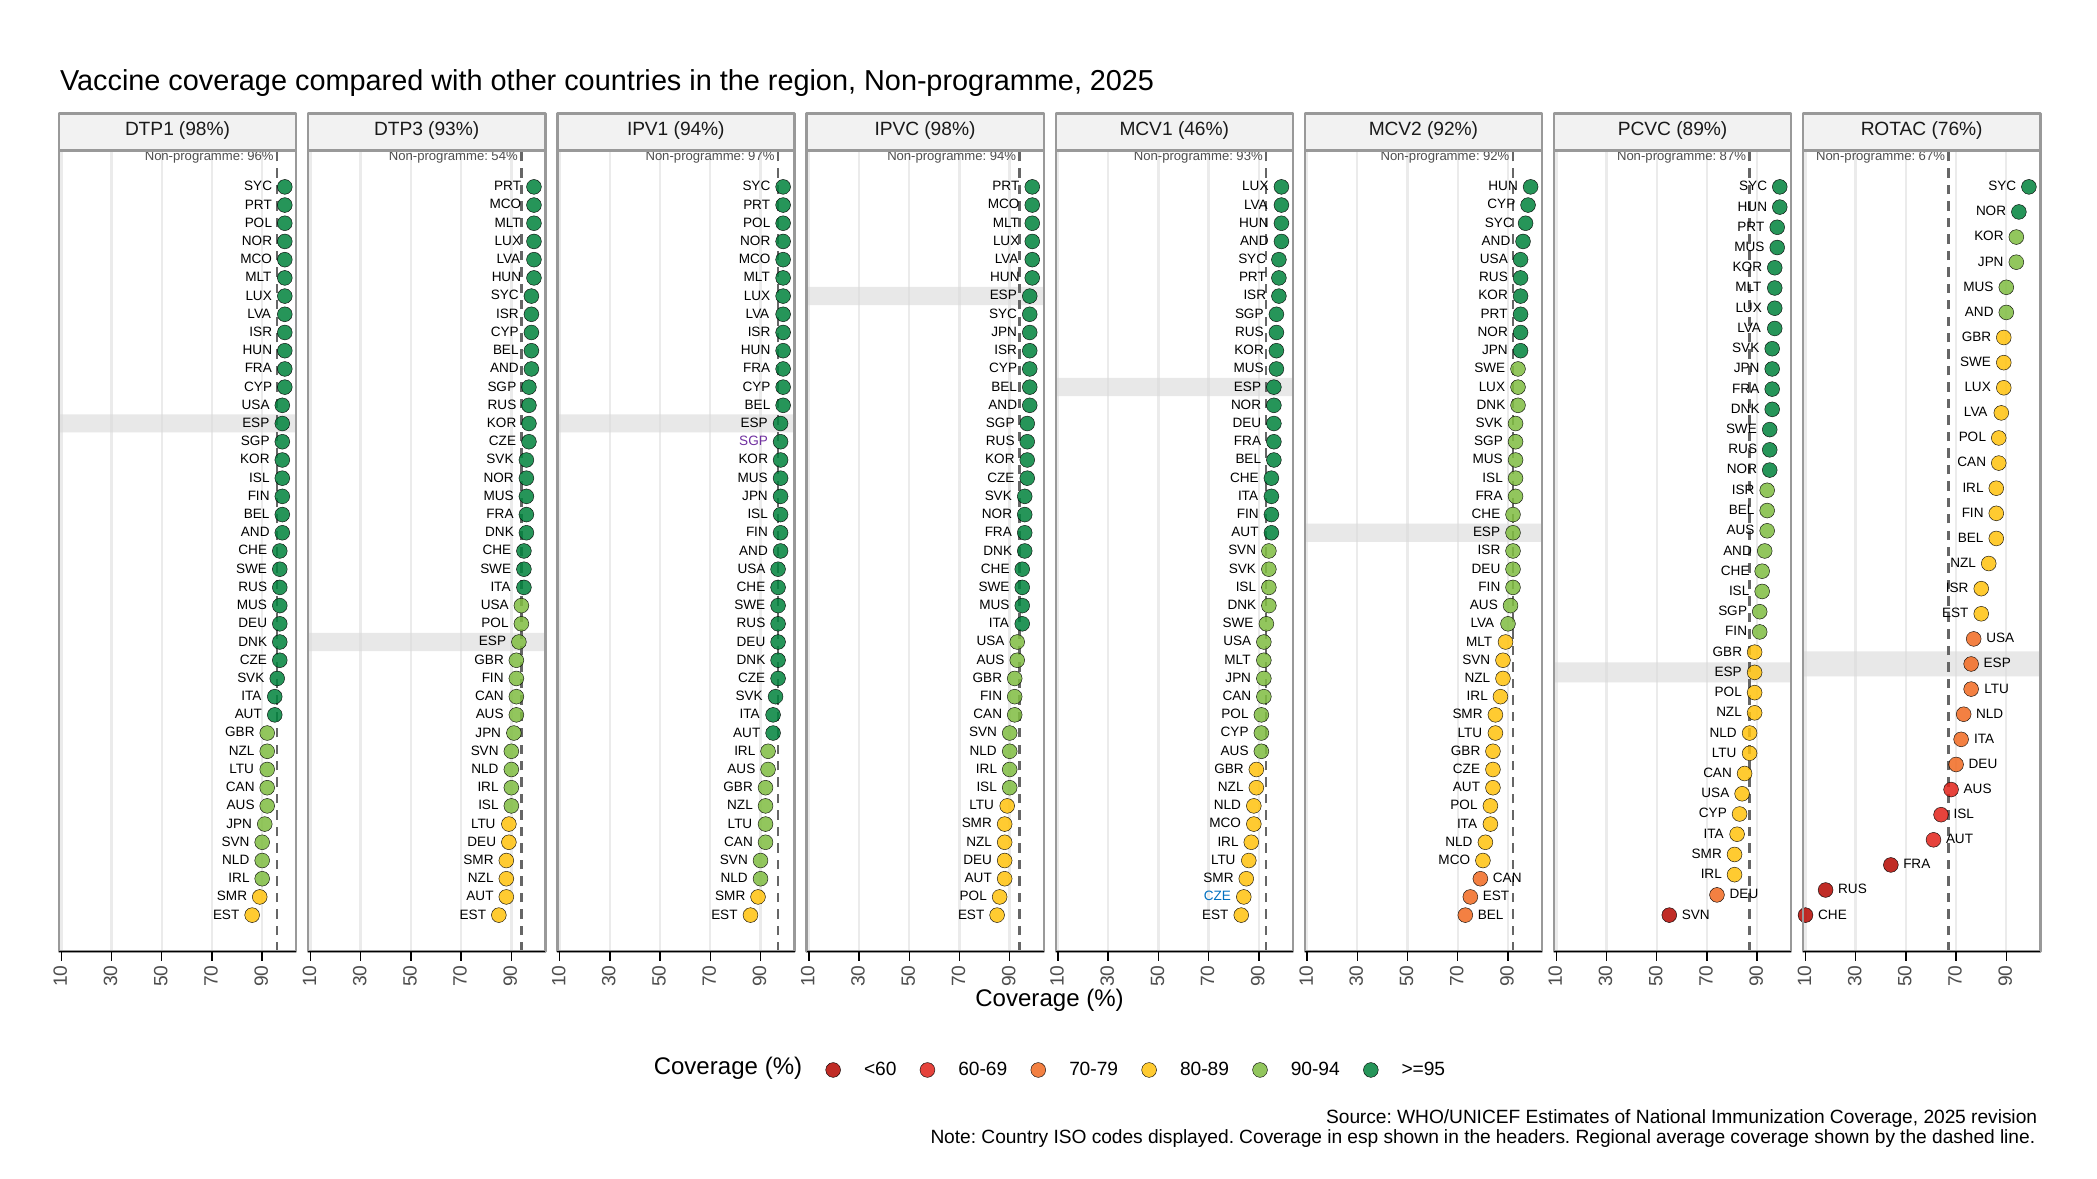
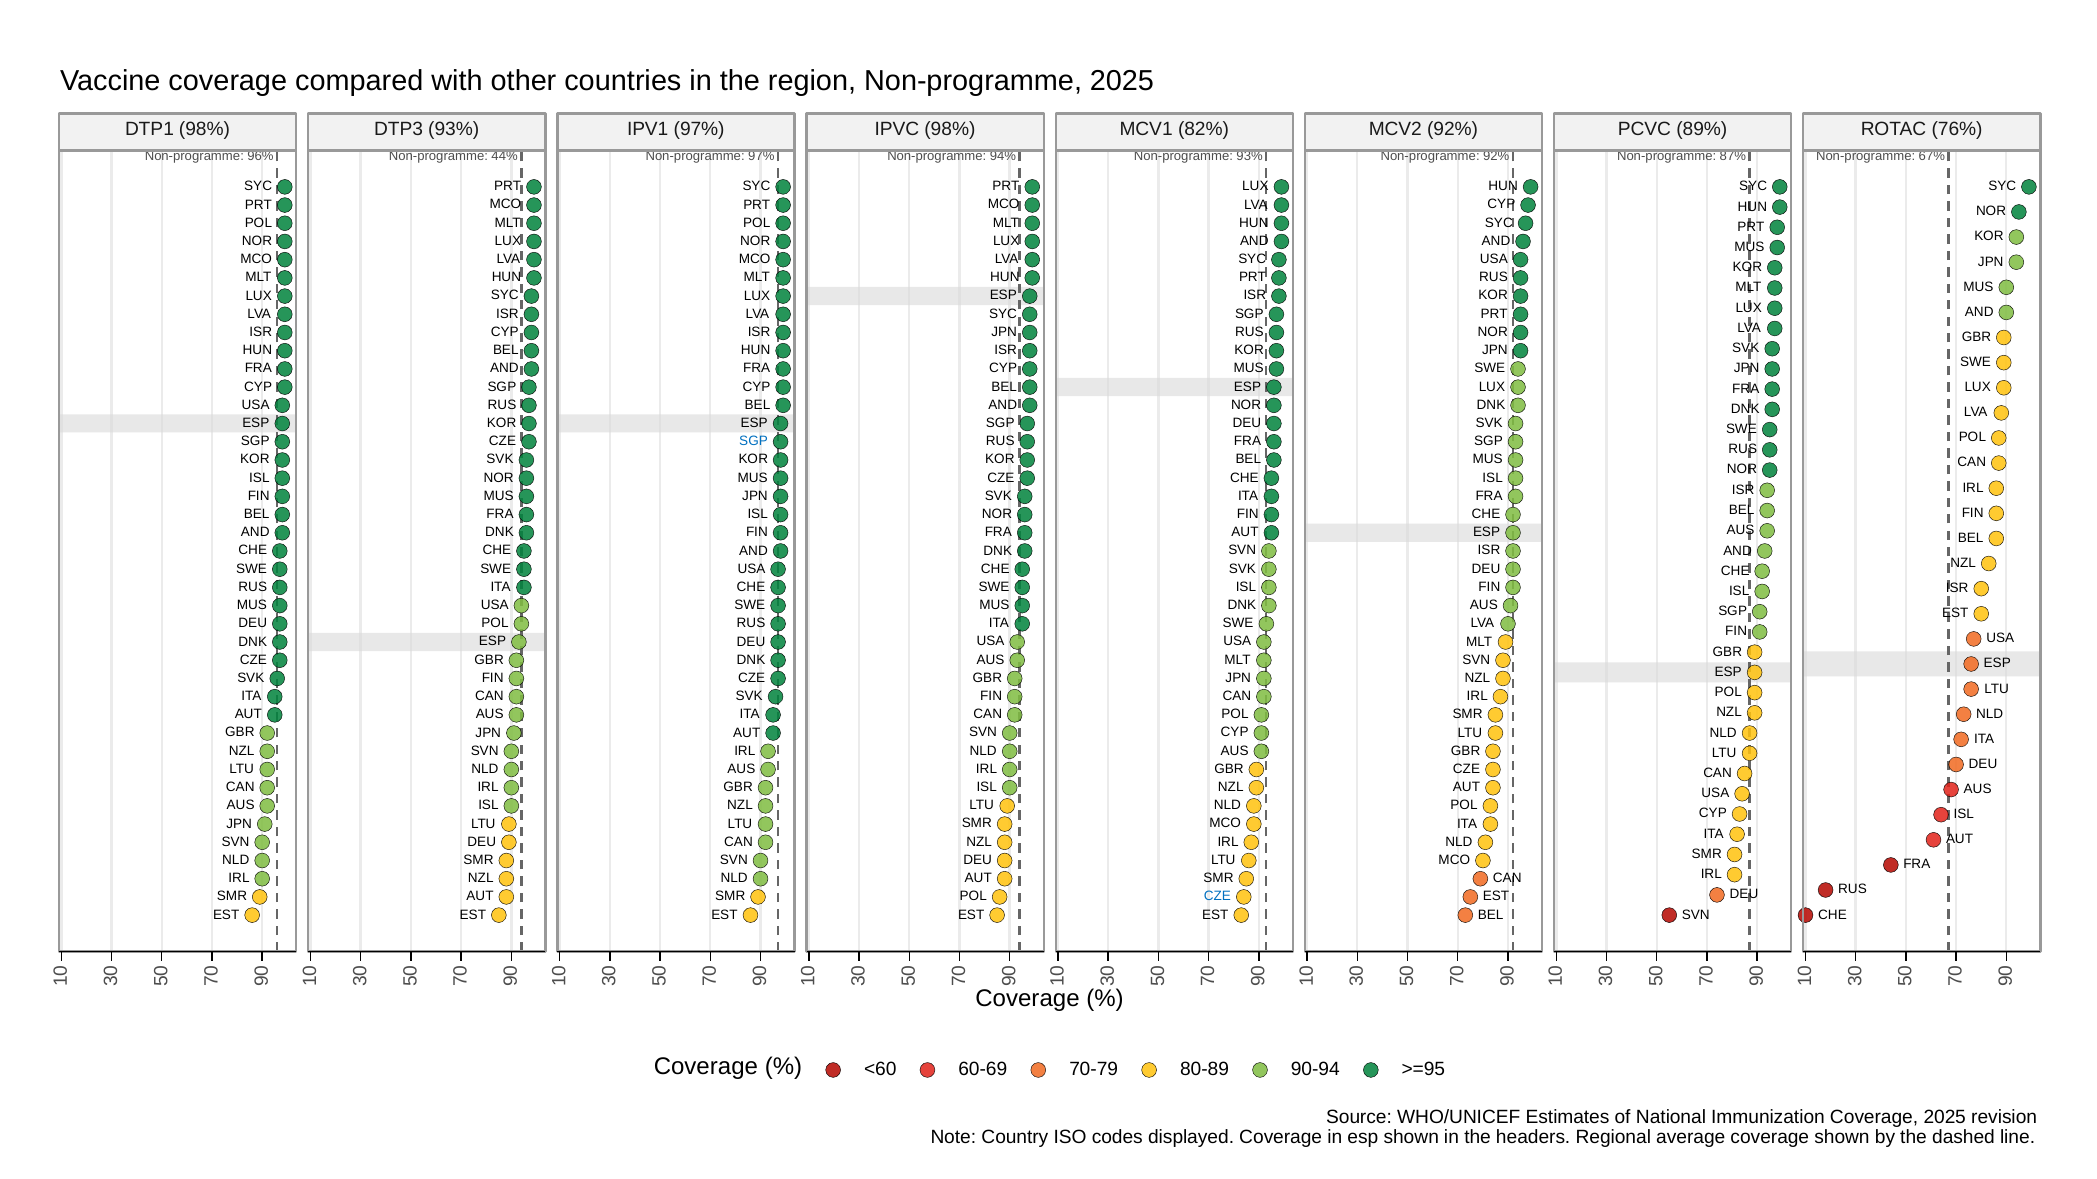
IPV1 94%: 94% -> 97%
46%: 46% -> 82%
54%: 54% -> 44%
SGP at (754, 441) colour: purple -> blue
